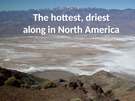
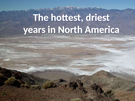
along: along -> years
